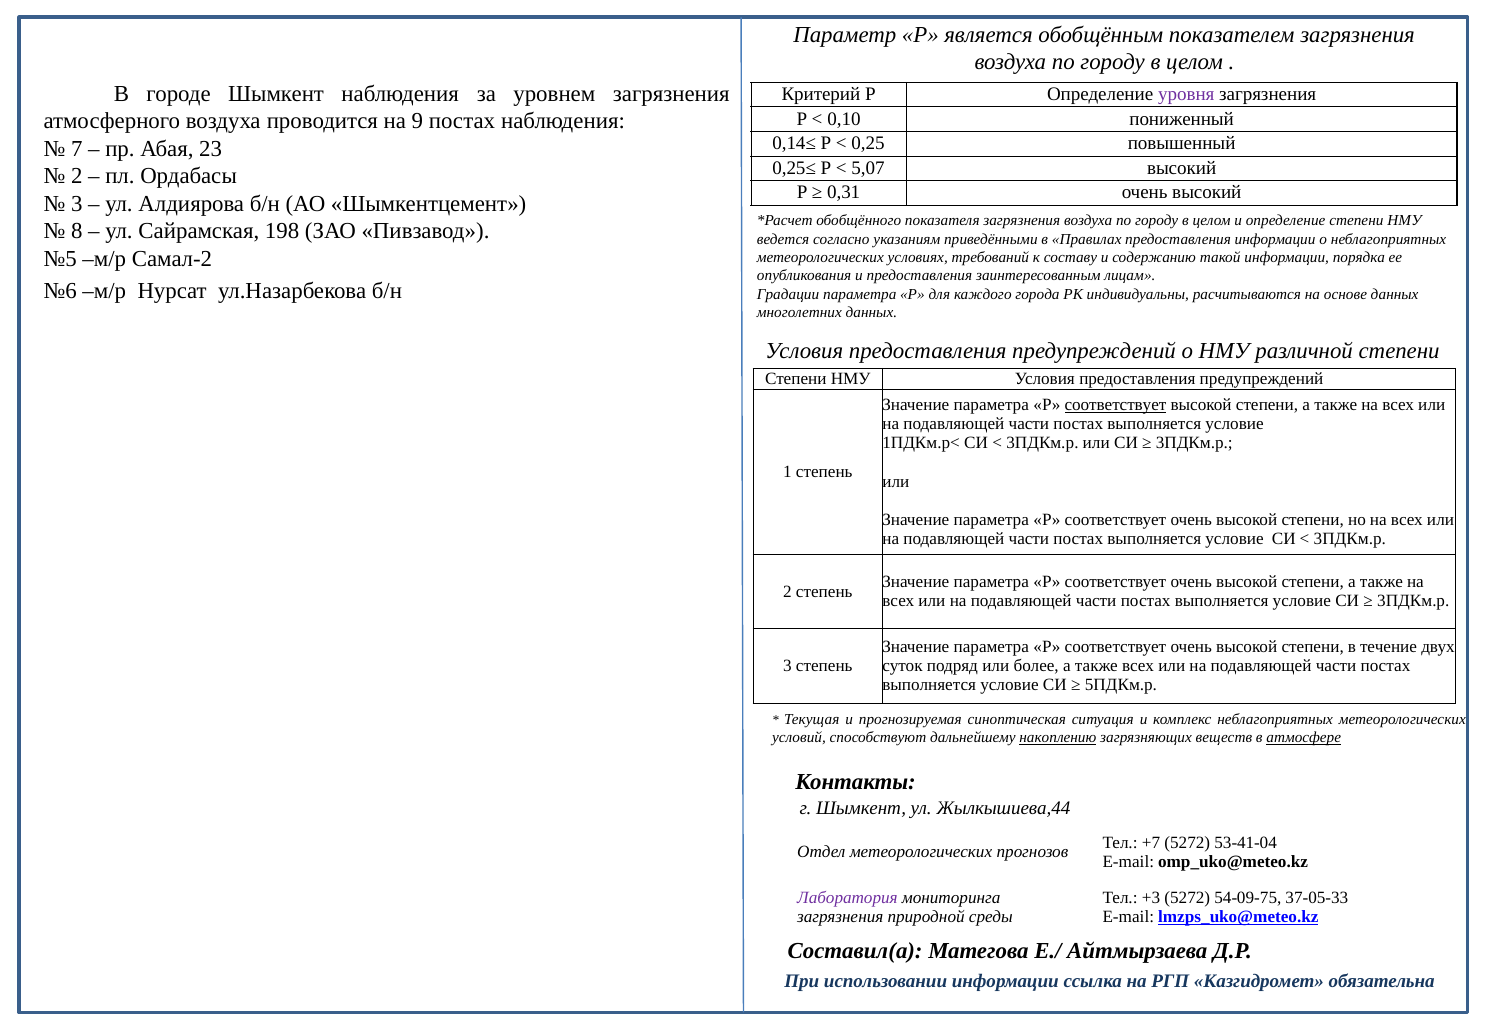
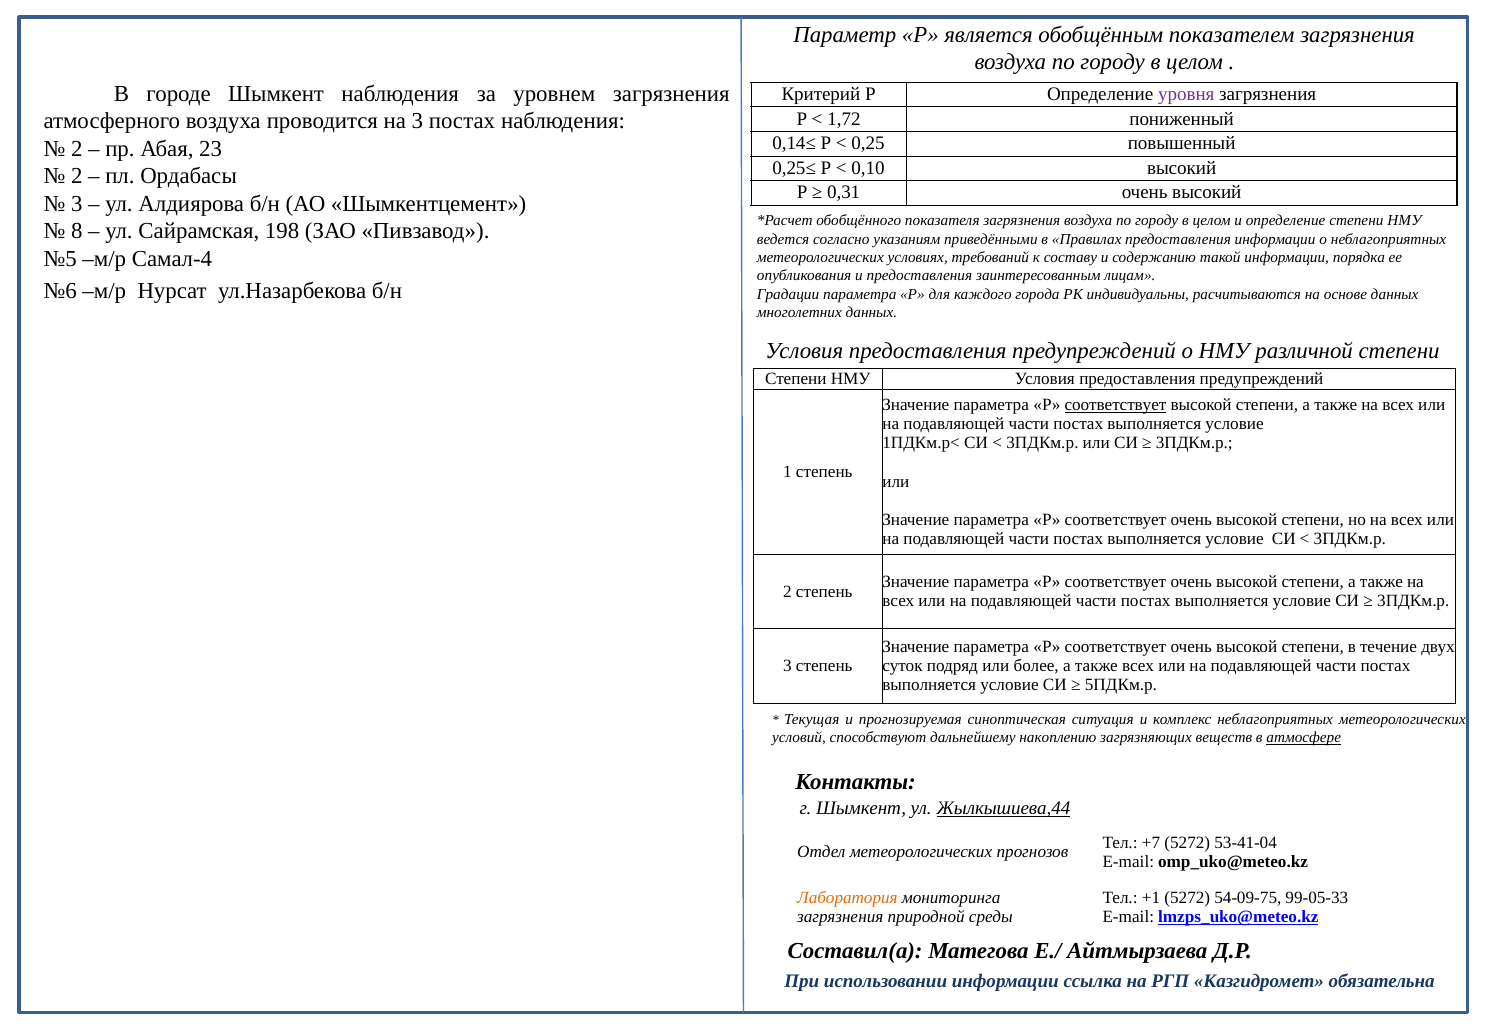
0,10: 0,10 -> 1,72
на 9: 9 -> 3
7 at (77, 149): 7 -> 2
5,07: 5,07 -> 0,10
Самал-2: Самал-2 -> Самал-4
накоплению underline: present -> none
Жылкышиева,44 underline: none -> present
Лаборатория colour: purple -> orange
+3: +3 -> +1
37-05-33: 37-05-33 -> 99-05-33
